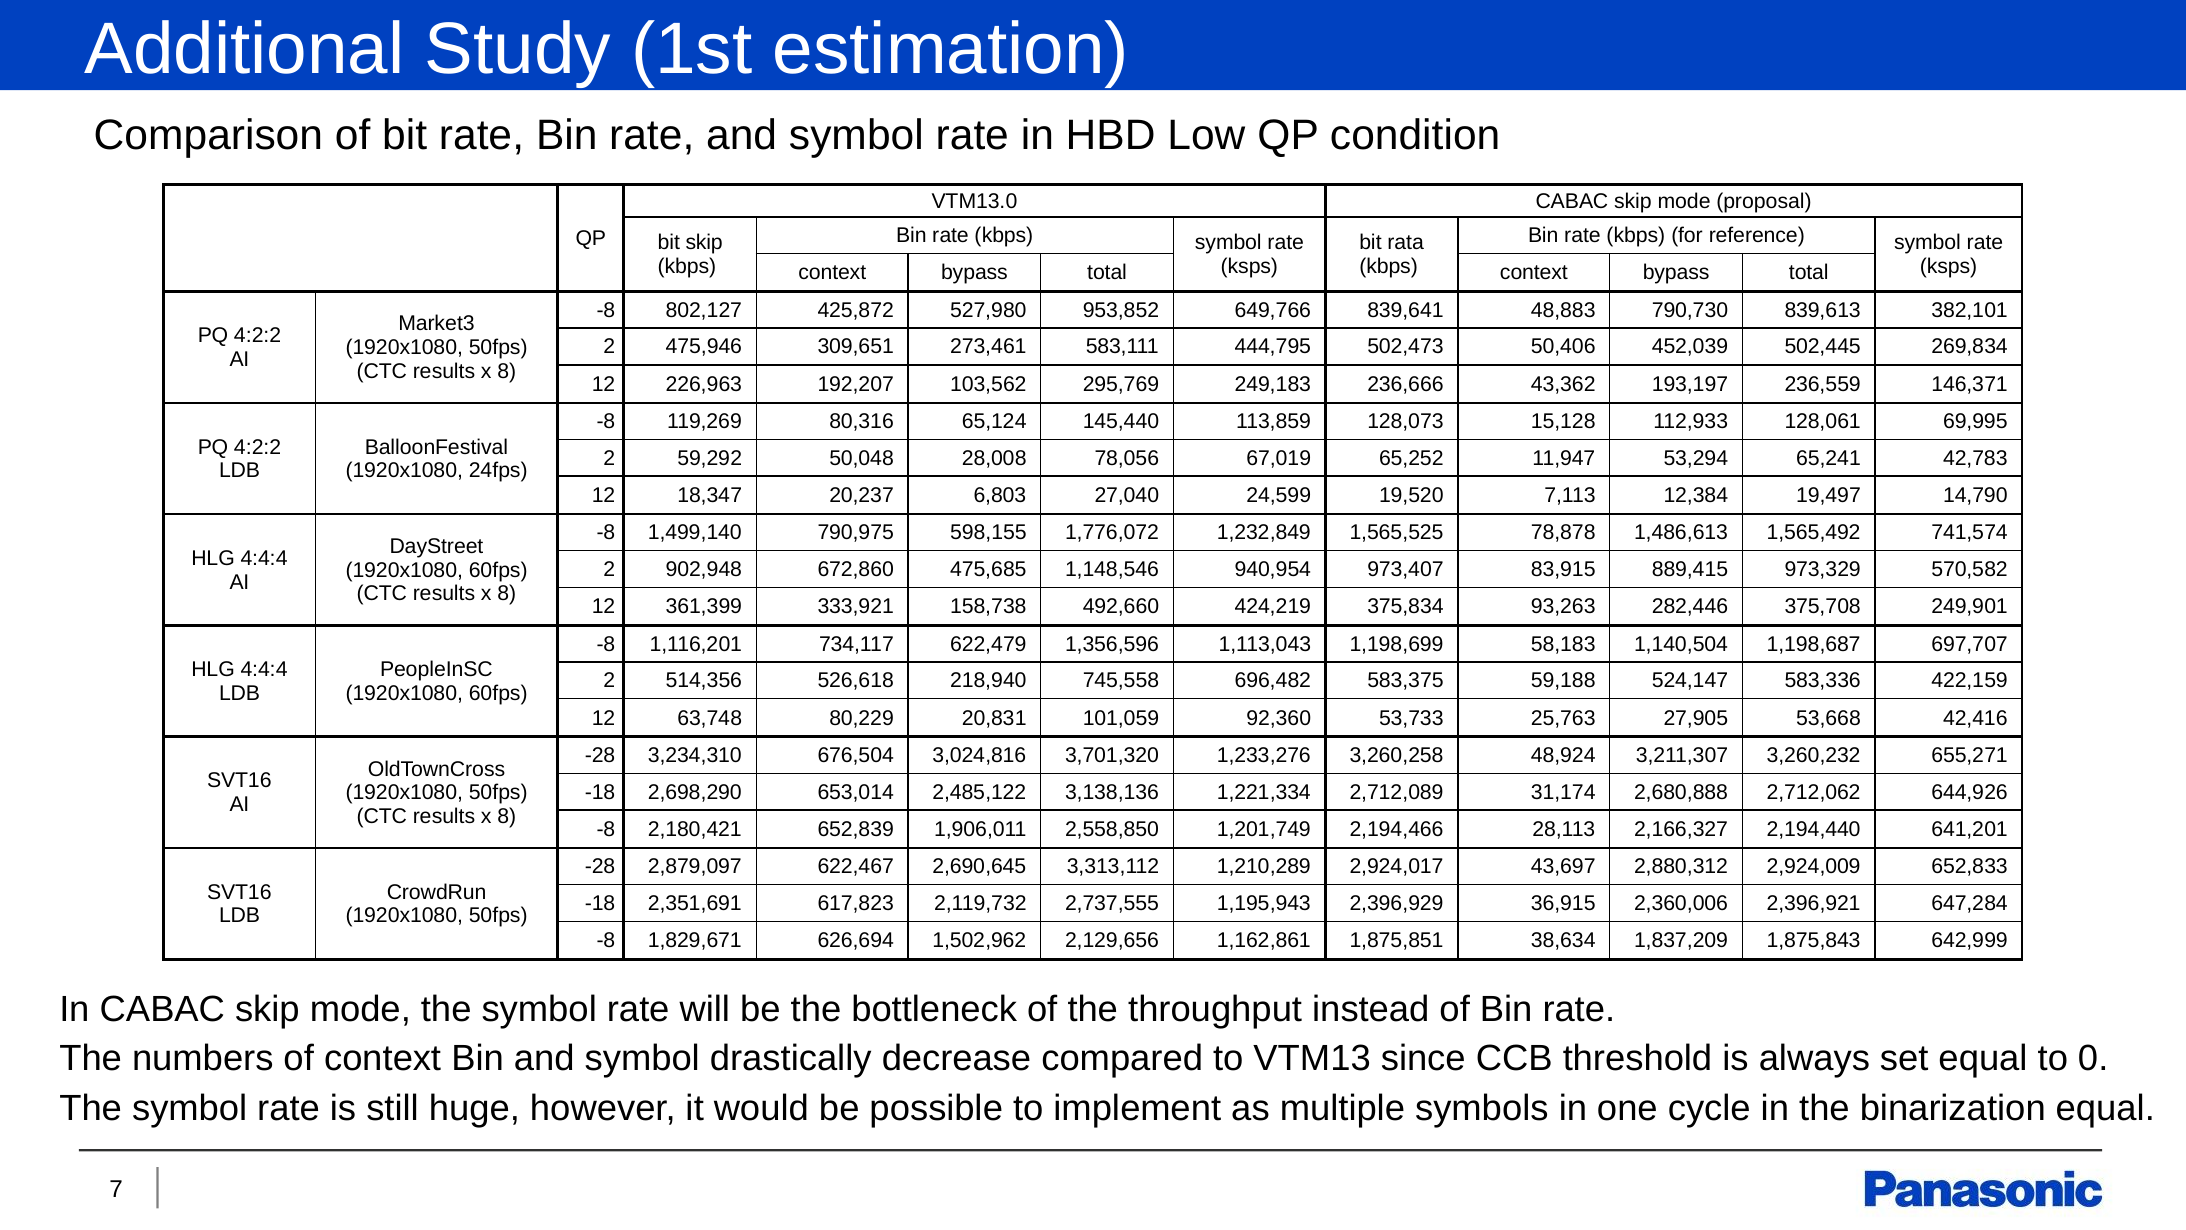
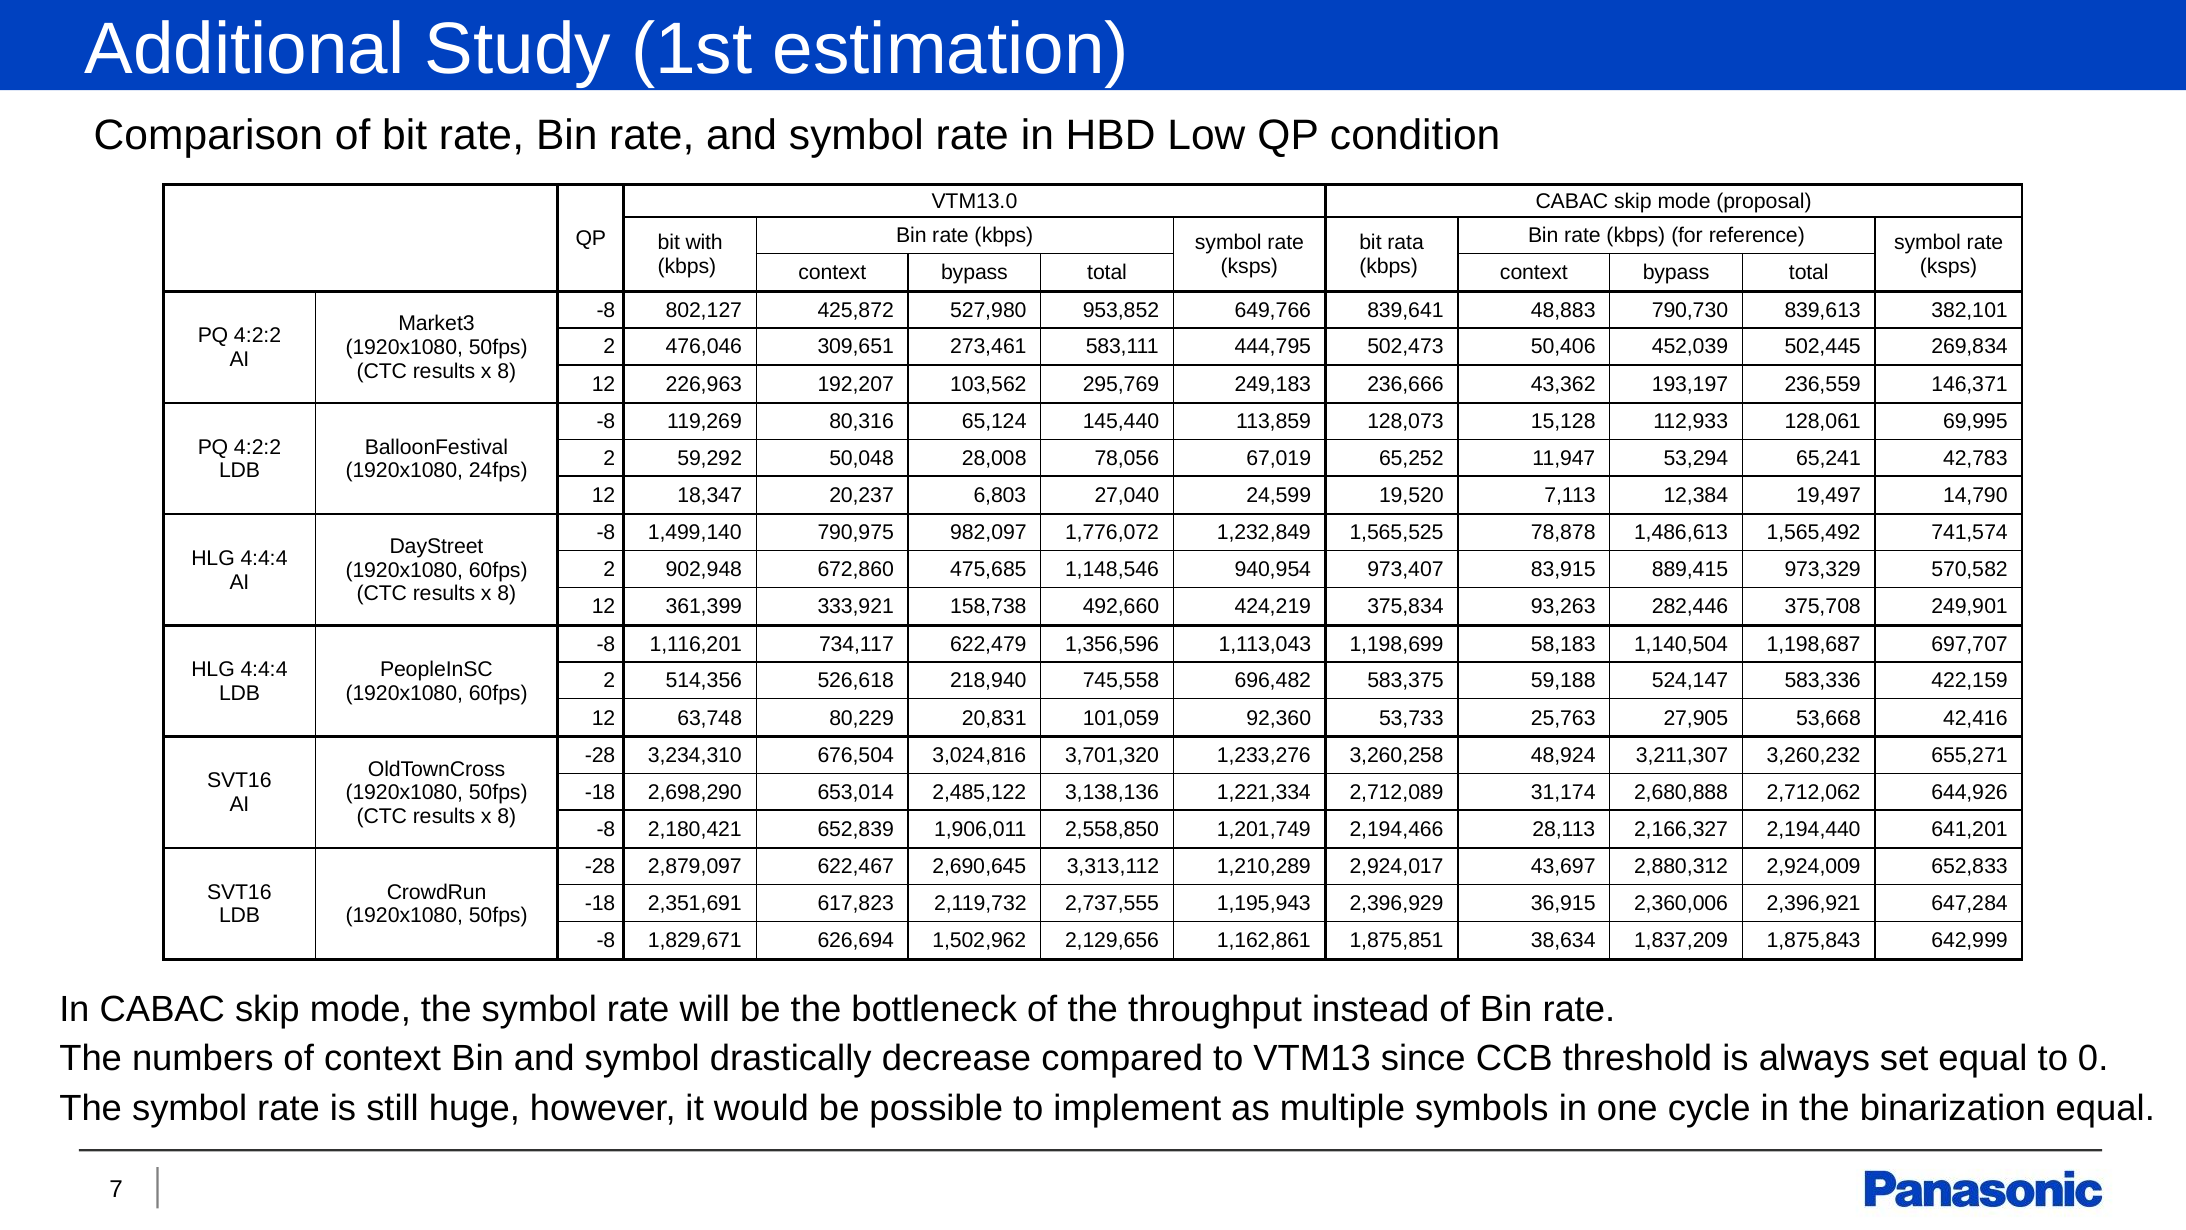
bit skip: skip -> with
475,946: 475,946 -> 476,046
598,155: 598,155 -> 982,097
